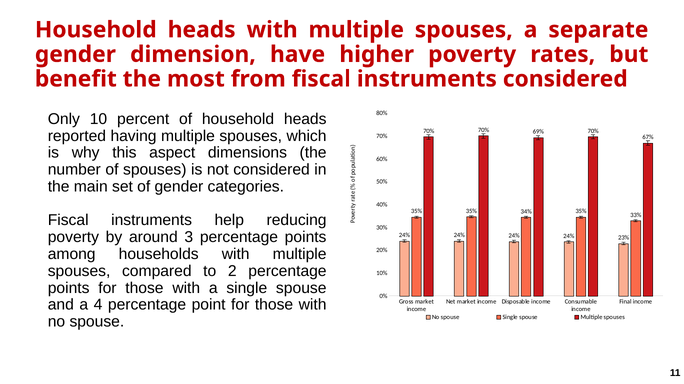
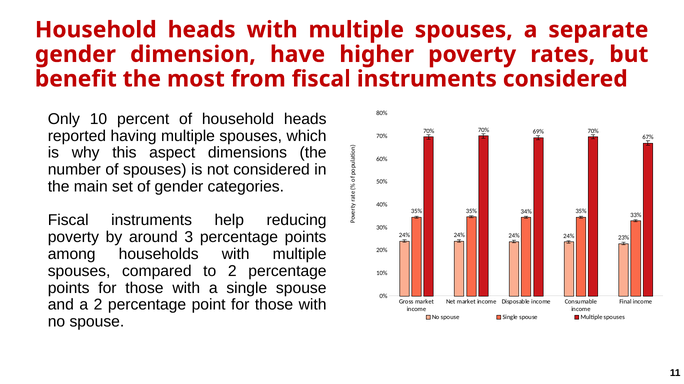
a 4: 4 -> 2
